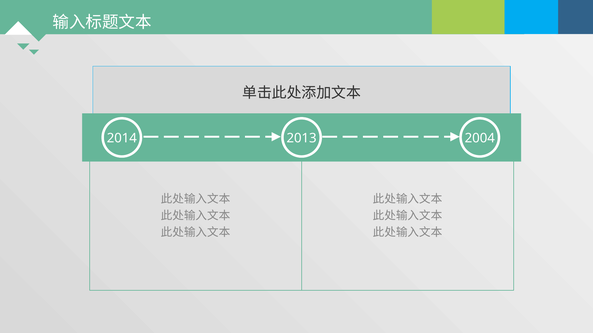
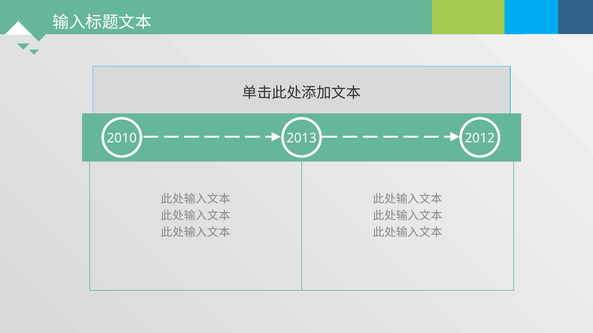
2014: 2014 -> 2010
2004: 2004 -> 2012
